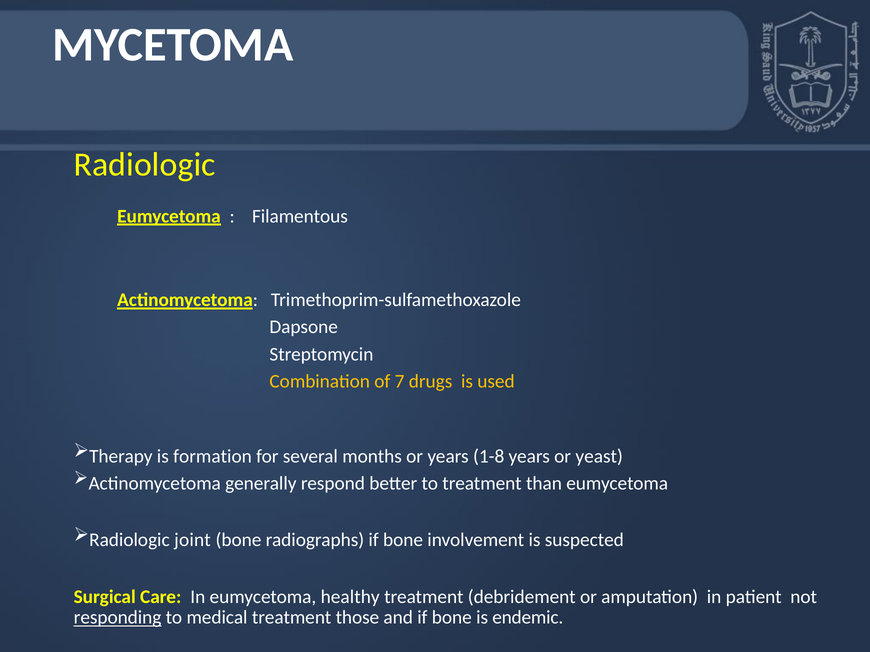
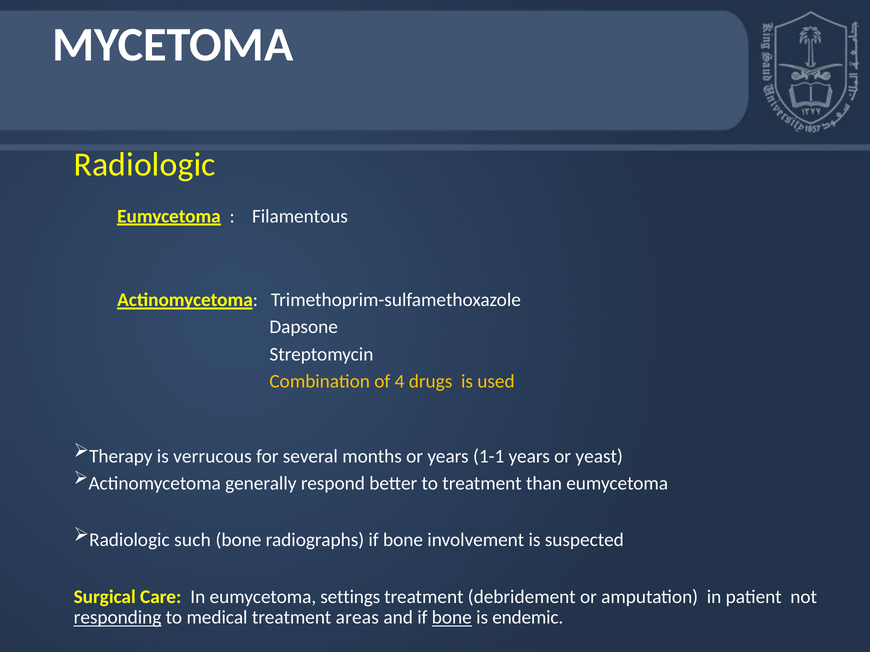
7: 7 -> 4
formation: formation -> verrucous
1-8: 1-8 -> 1-1
joint: joint -> such
healthy: healthy -> settings
those: those -> areas
bone at (452, 618) underline: none -> present
